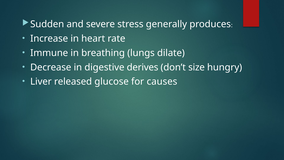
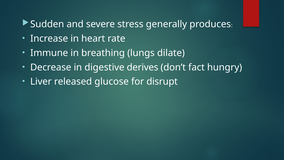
size: size -> fact
causes: causes -> disrupt
